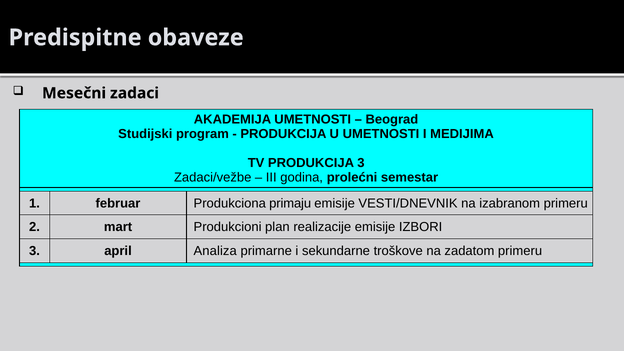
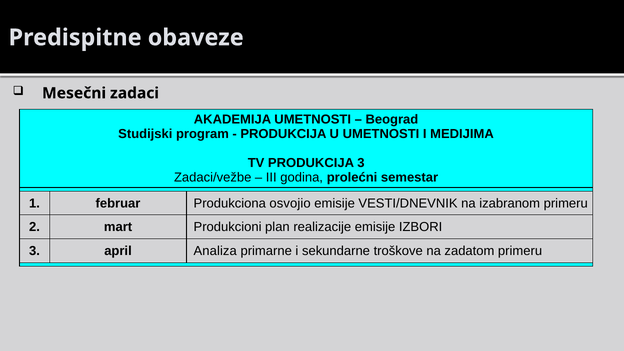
primaju: primaju -> osvojio
